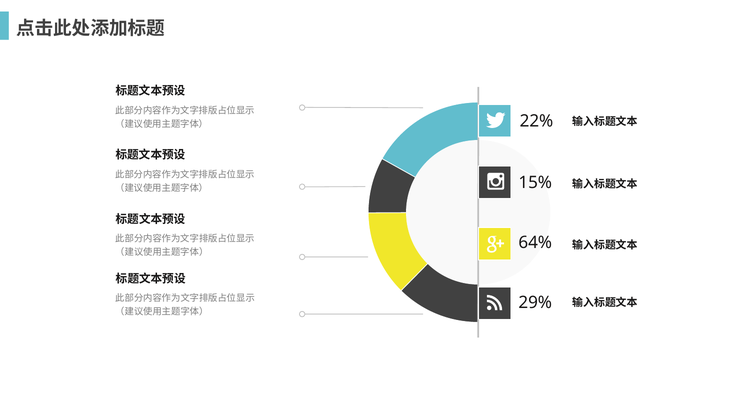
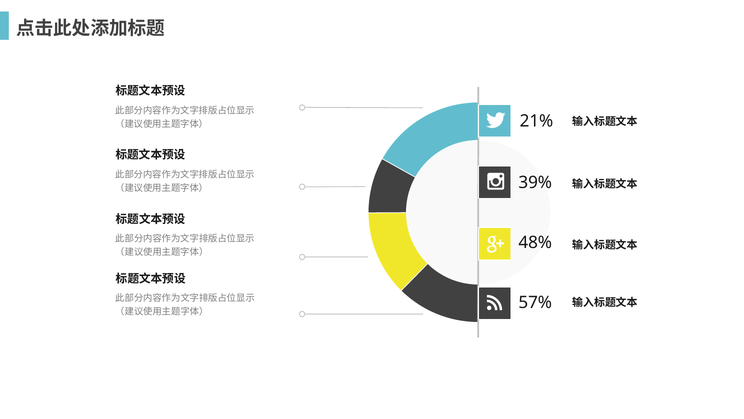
22%: 22% -> 21%
15%: 15% -> 39%
64%: 64% -> 48%
29%: 29% -> 57%
